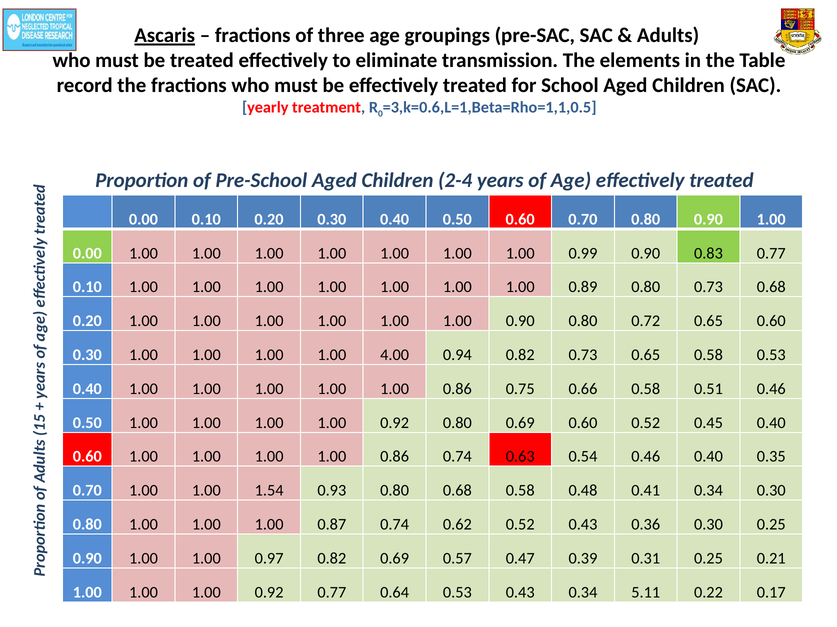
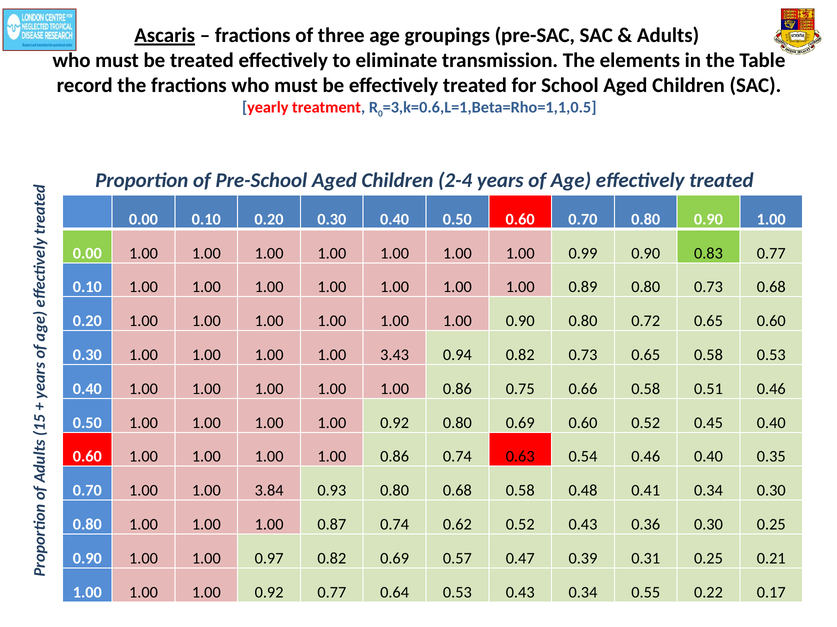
4.00: 4.00 -> 3.43
1.54: 1.54 -> 3.84
5.11: 5.11 -> 0.55
